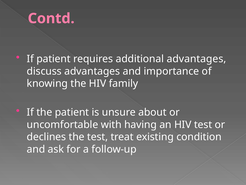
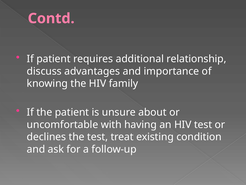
additional advantages: advantages -> relationship
